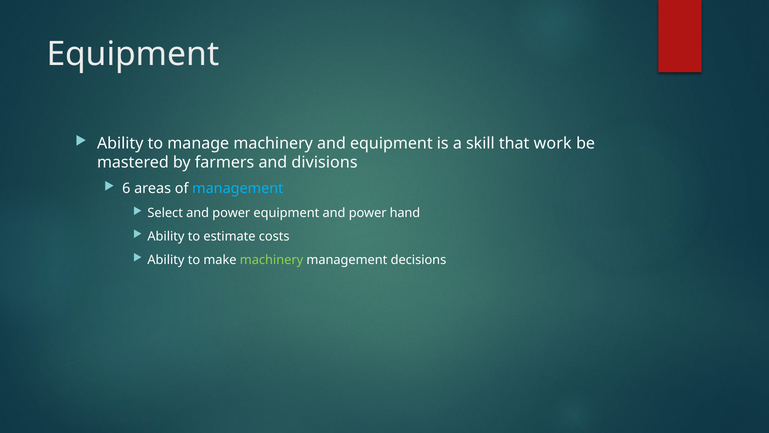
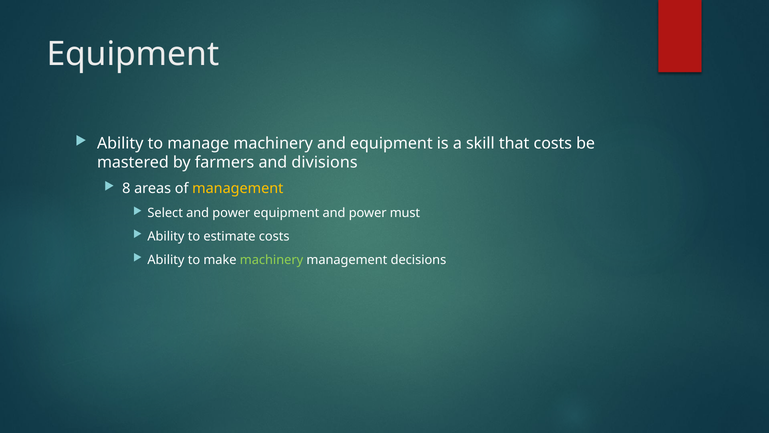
that work: work -> costs
6: 6 -> 8
management at (238, 189) colour: light blue -> yellow
hand: hand -> must
